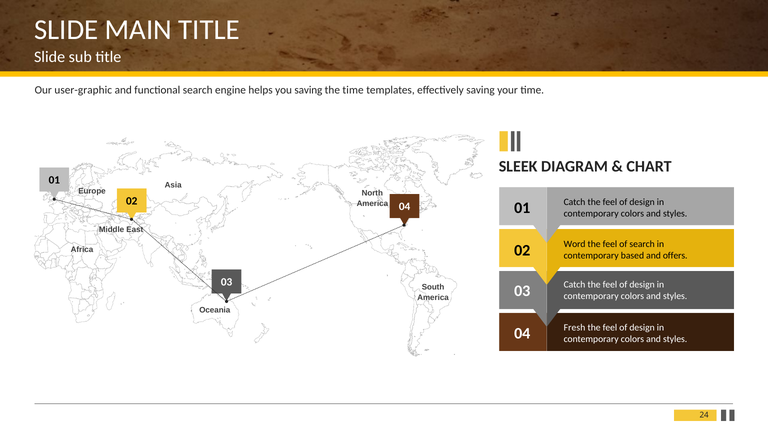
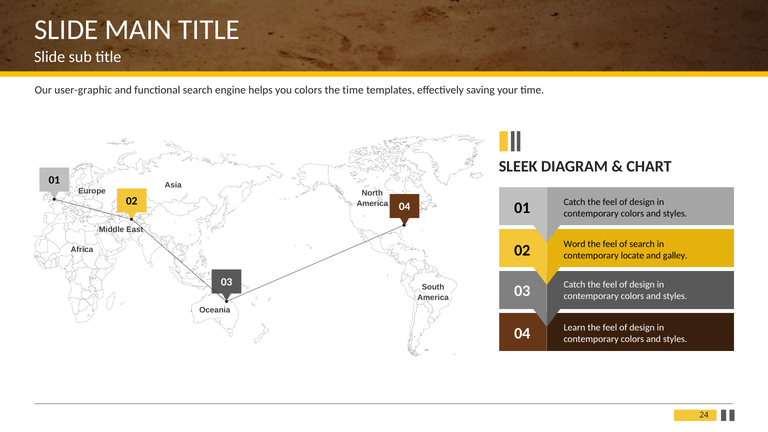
you saving: saving -> colors
based: based -> locate
offers: offers -> galley
Fresh: Fresh -> Learn
